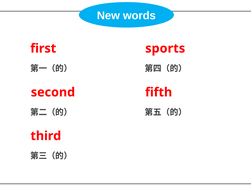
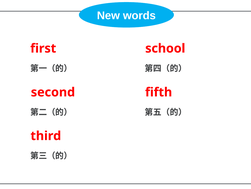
sports: sports -> school
